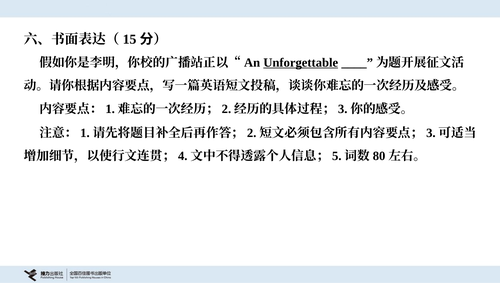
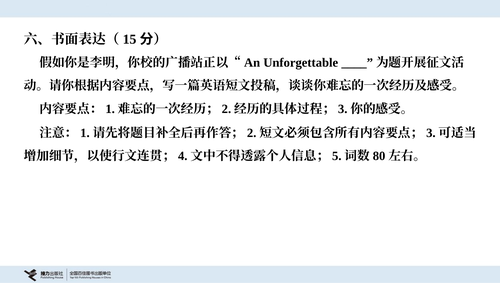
Unforgettable underline: present -> none
